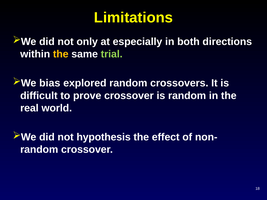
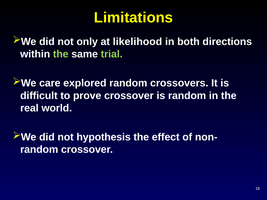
especially: especially -> likelihood
the at (61, 54) colour: yellow -> light green
bias: bias -> care
